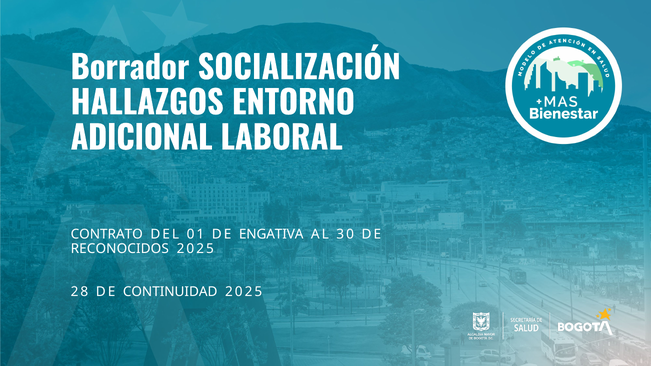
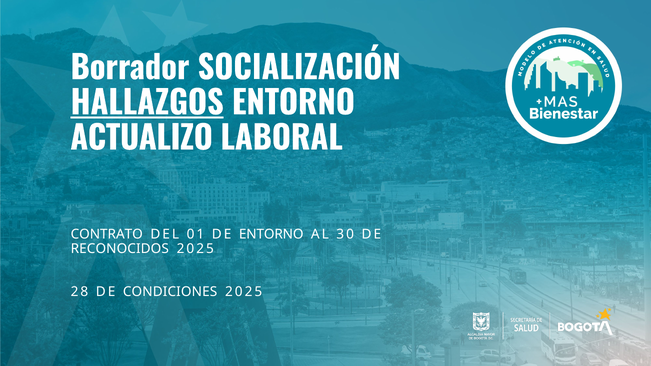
HALLAZGOS underline: none -> present
ADICIONAL: ADICIONAL -> ACTUALIZO
DE ENGATIVA: ENGATIVA -> ENTORNO
CONTINUIDAD: CONTINUIDAD -> CONDICIONES
